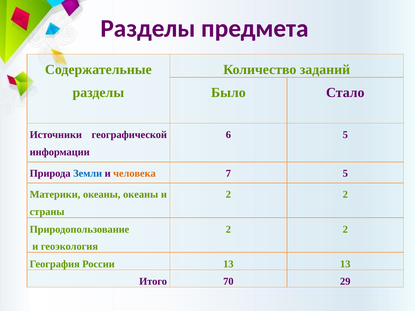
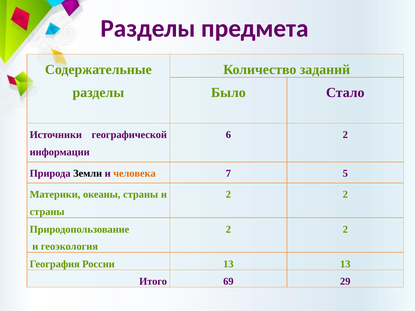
6 5: 5 -> 2
Земли colour: blue -> black
океаны океаны: океаны -> страны
70: 70 -> 69
